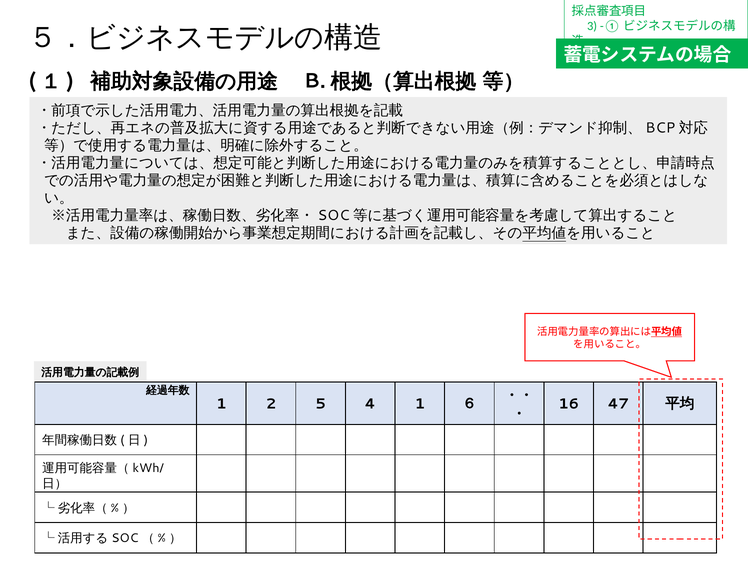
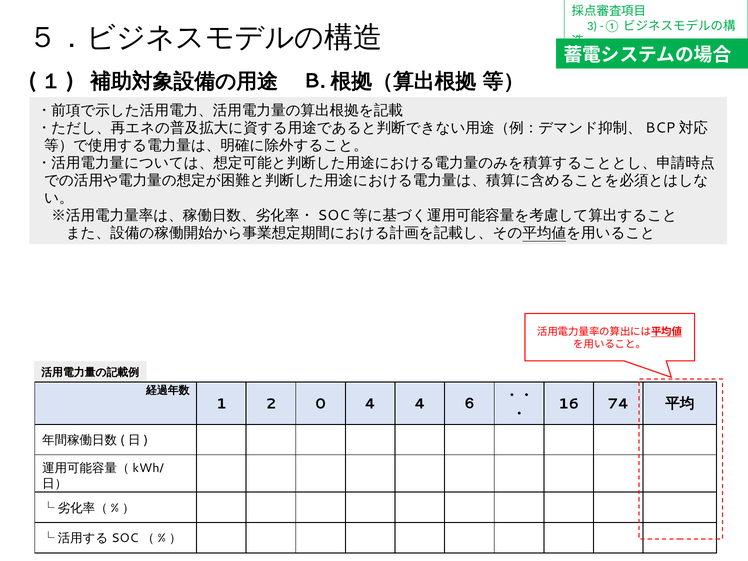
5: 5 -> 0
4 1: 1 -> 4
47: 47 -> 74
